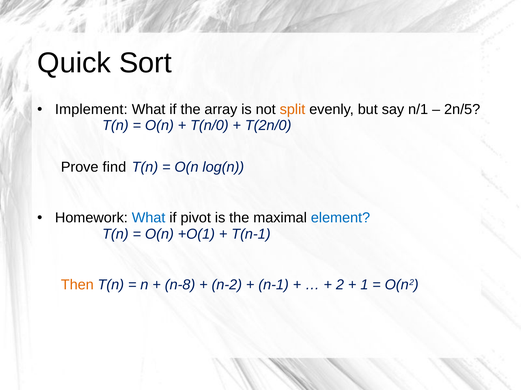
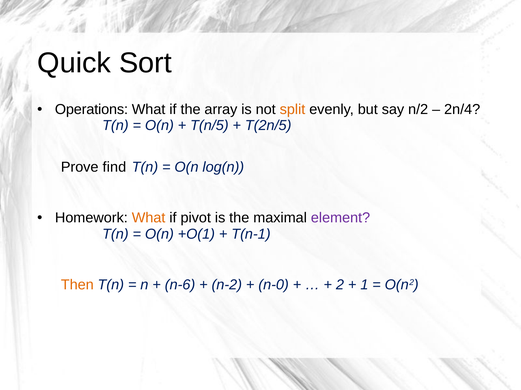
Implement: Implement -> Operations
n/1: n/1 -> n/2
2n/5: 2n/5 -> 2n/4
T(n/0: T(n/0 -> T(n/5
T(2n/0: T(2n/0 -> T(2n/5
What at (149, 218) colour: blue -> orange
element colour: blue -> purple
n-8: n-8 -> n-6
n-1: n-1 -> n-0
